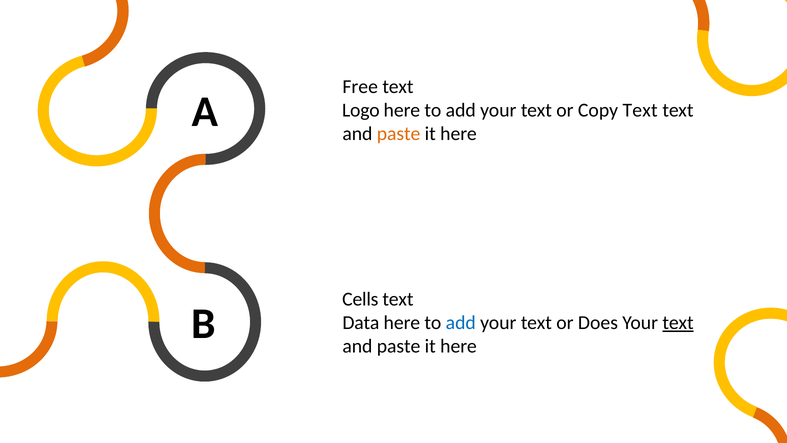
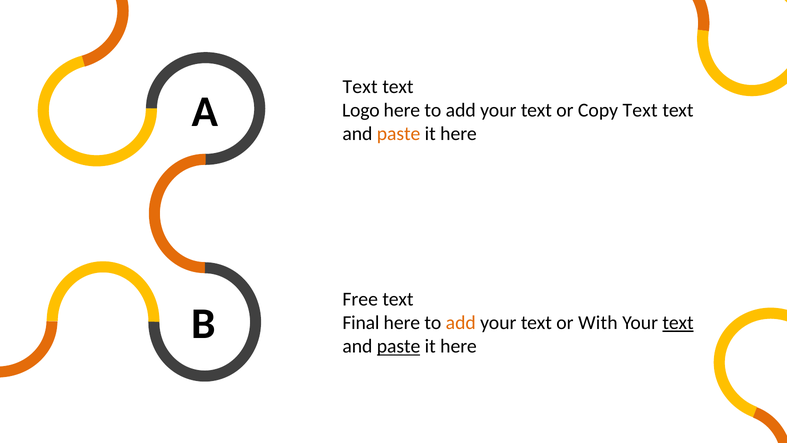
Free at (360, 87): Free -> Text
Cells: Cells -> Free
Data: Data -> Final
add at (461, 323) colour: blue -> orange
Does: Does -> With
paste at (399, 346) underline: none -> present
